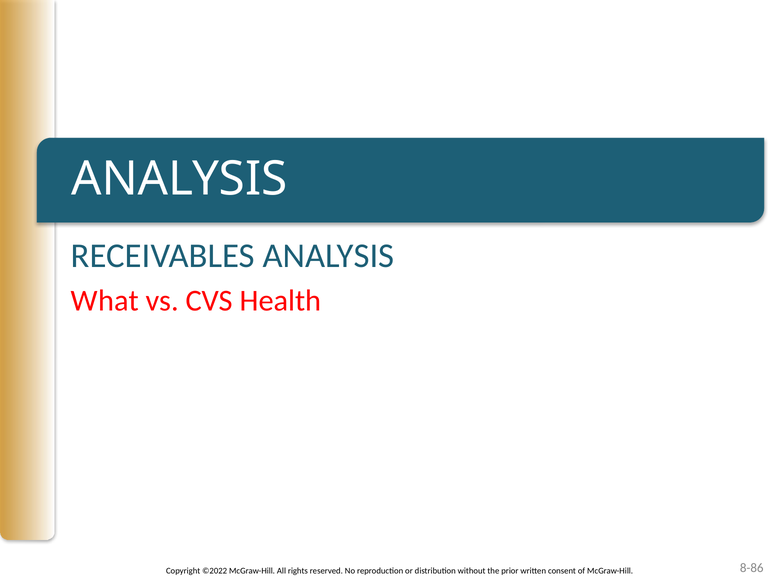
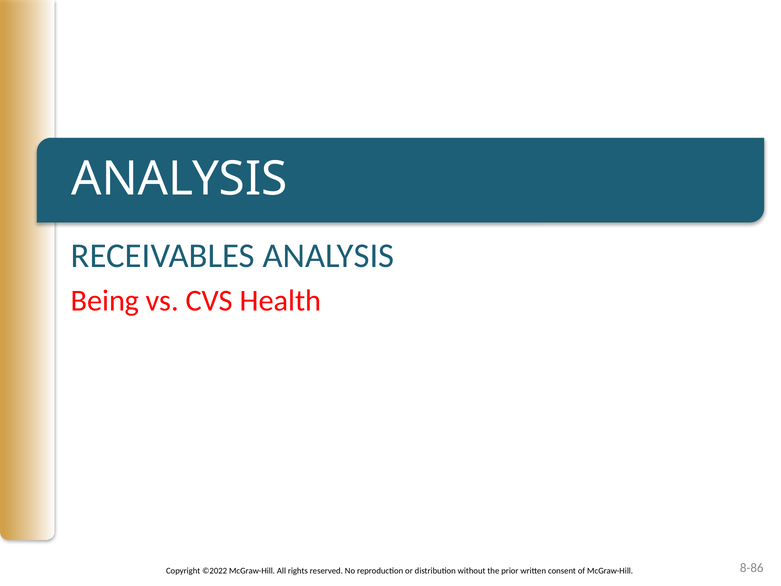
What: What -> Being
